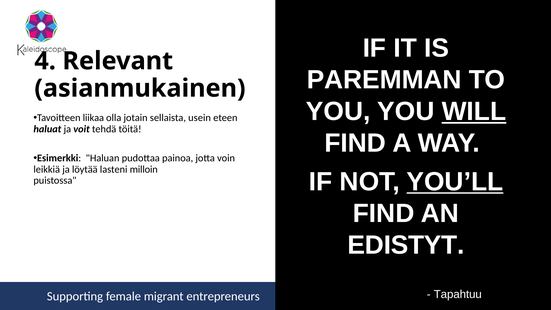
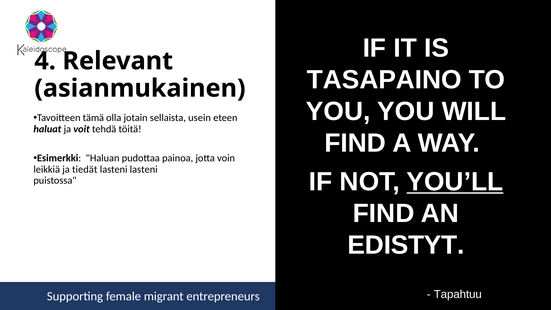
PAREMMAN: PAREMMAN -> TASAPAINO
WILL underline: present -> none
liikaa: liikaa -> tämä
löytää: löytää -> tiedät
lasteni milloin: milloin -> lasteni
